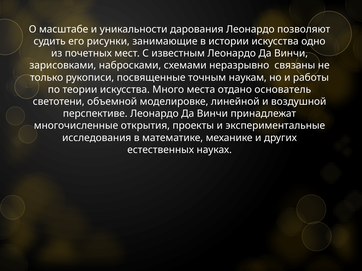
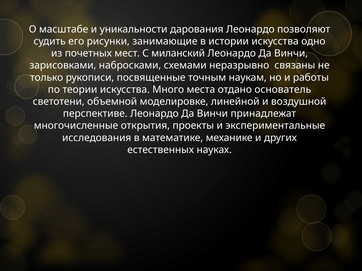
известным: известным -> миланский
